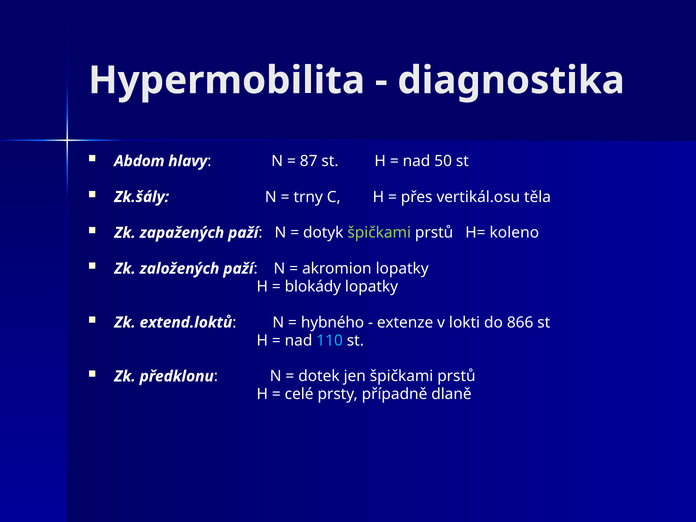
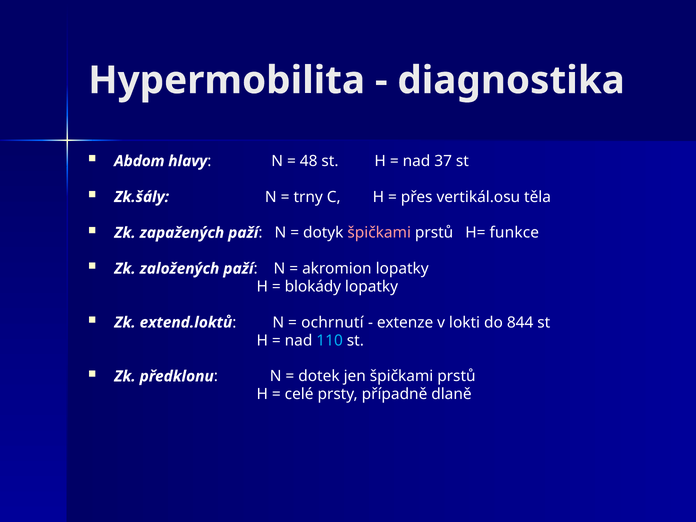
87: 87 -> 48
50: 50 -> 37
špičkami at (379, 233) colour: light green -> pink
koleno: koleno -> funkce
hybného: hybného -> ochrnutí
866: 866 -> 844
